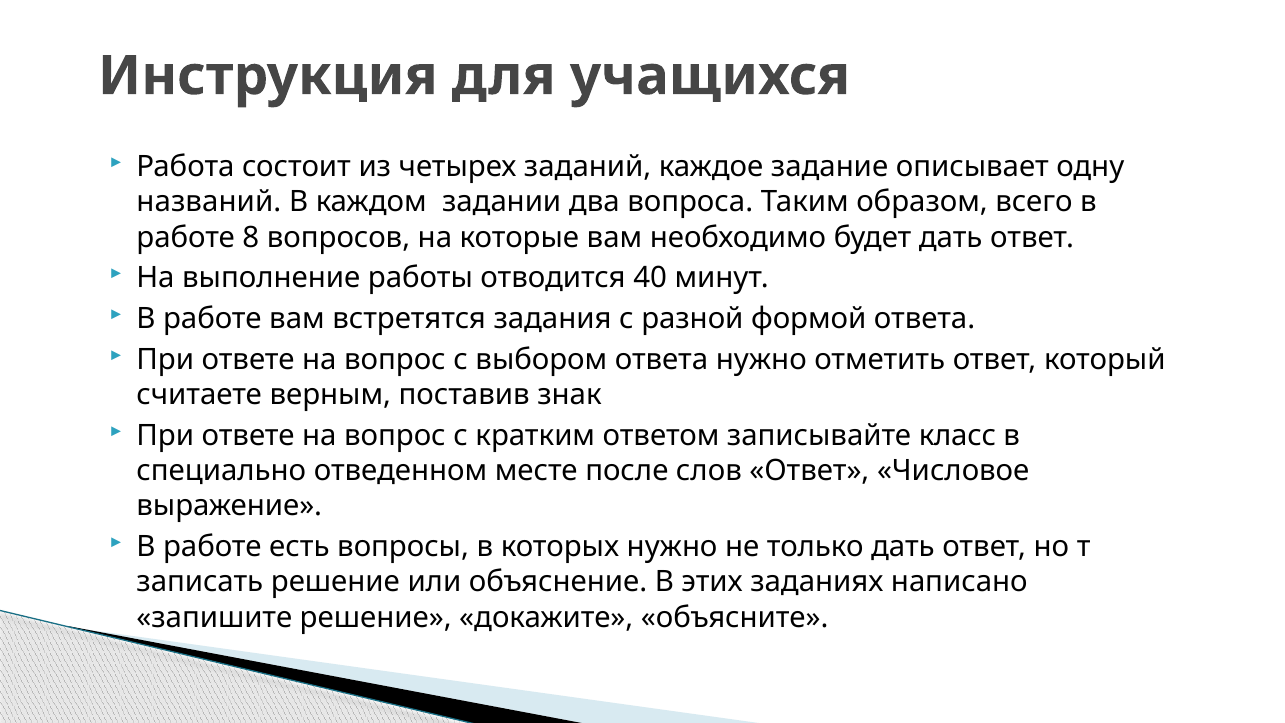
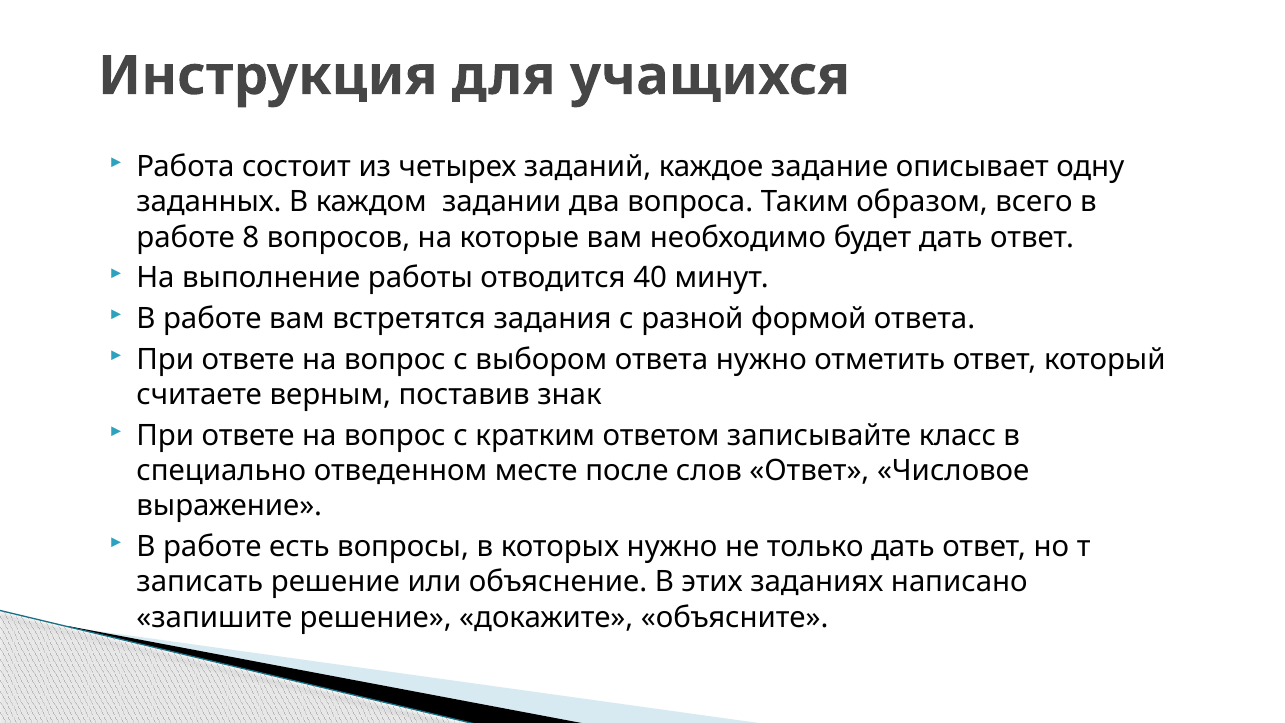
названий: названий -> заданных
